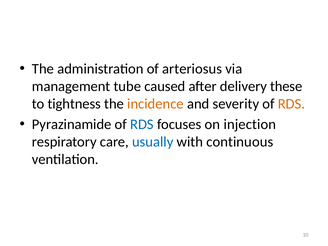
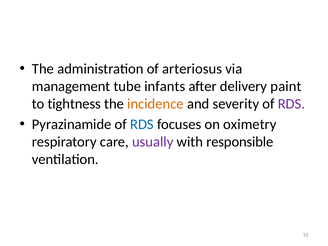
caused: caused -> infants
these: these -> paint
RDS at (291, 104) colour: orange -> purple
injection: injection -> oximetry
usually colour: blue -> purple
continuous: continuous -> responsible
